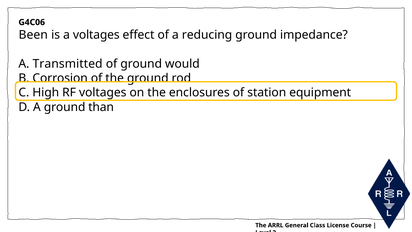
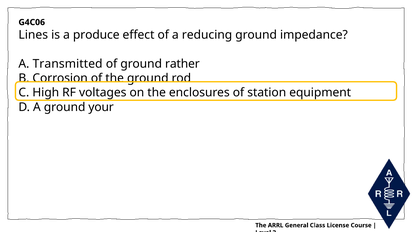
Been: Been -> Lines
a voltages: voltages -> produce
would: would -> rather
than: than -> your
